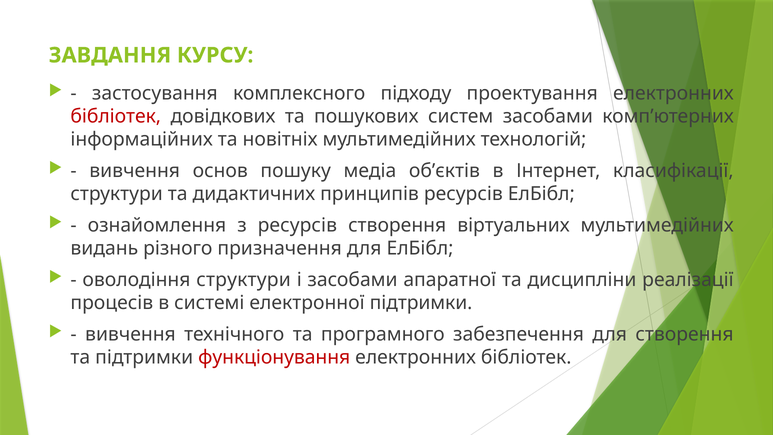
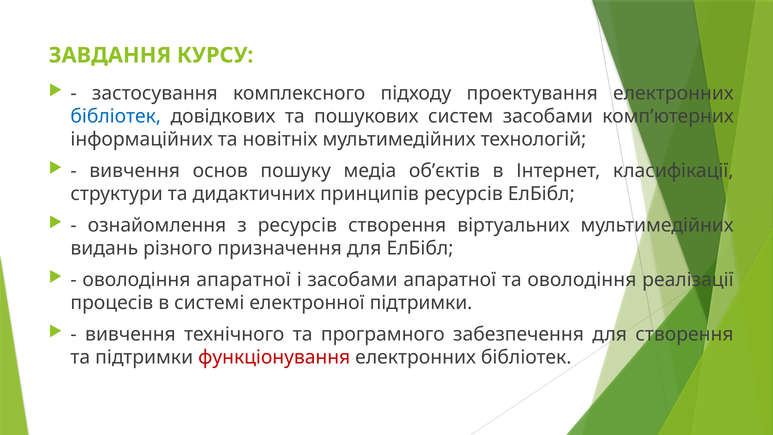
бібліотек at (116, 116) colour: red -> blue
оволодіння структури: структури -> апаратної
та дисципліни: дисципліни -> оволодіння
